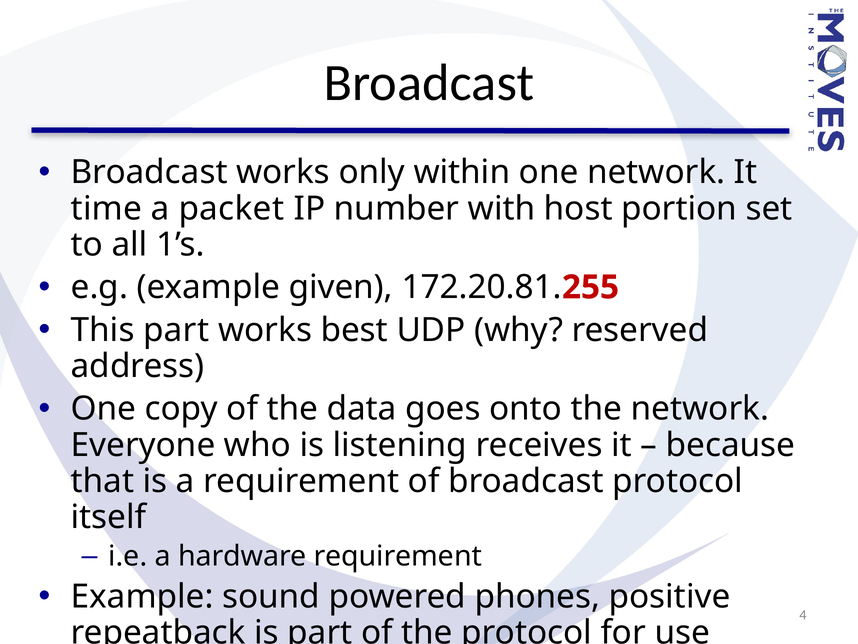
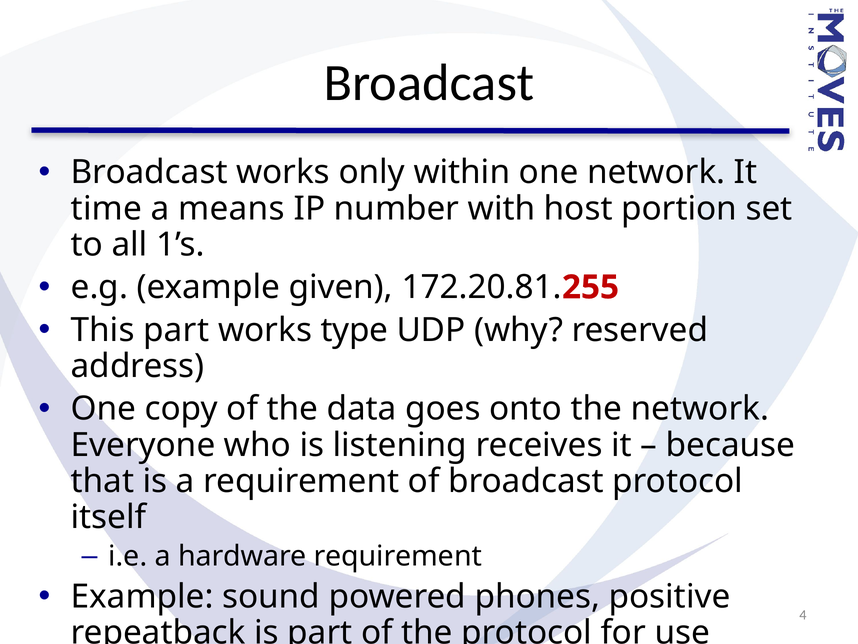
packet: packet -> means
best: best -> type
